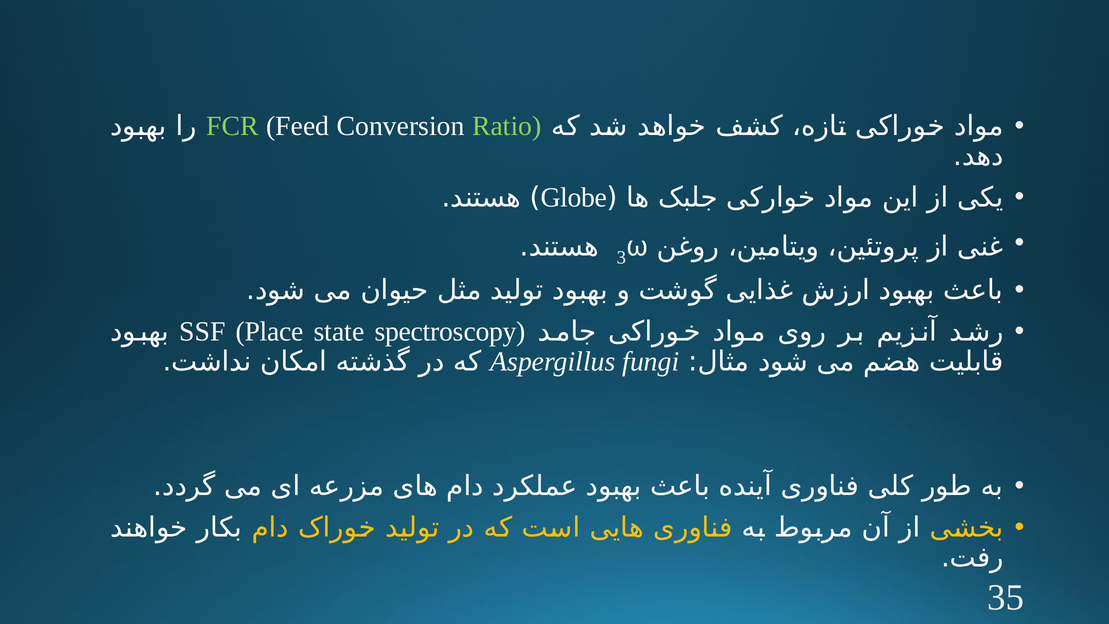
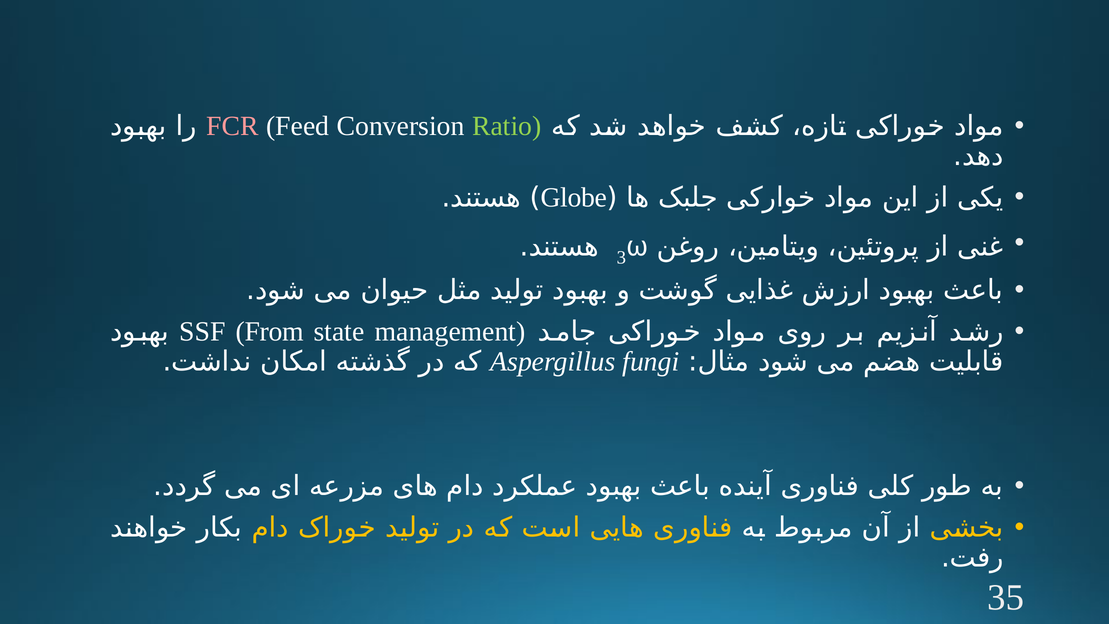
FCR colour: light green -> pink
Place: Place -> From
spectroscopy: spectroscopy -> management
